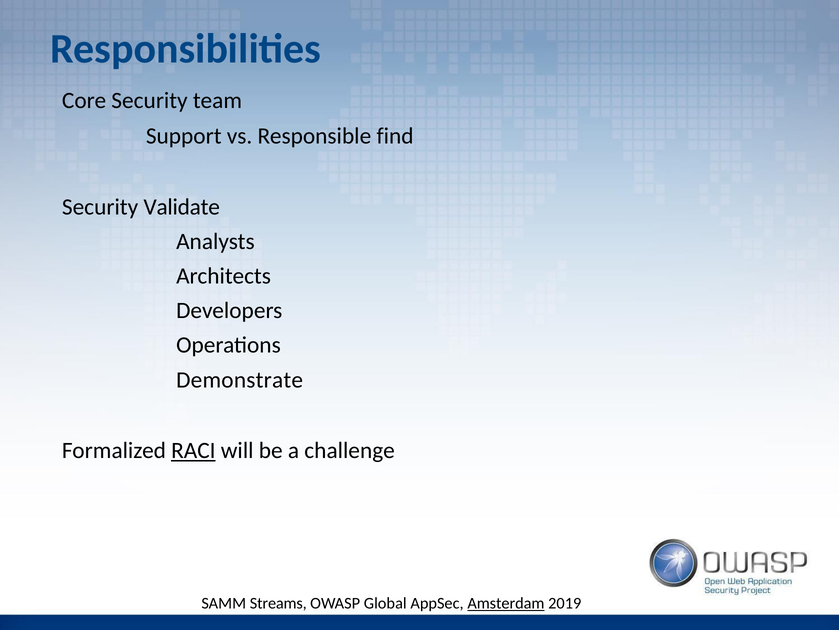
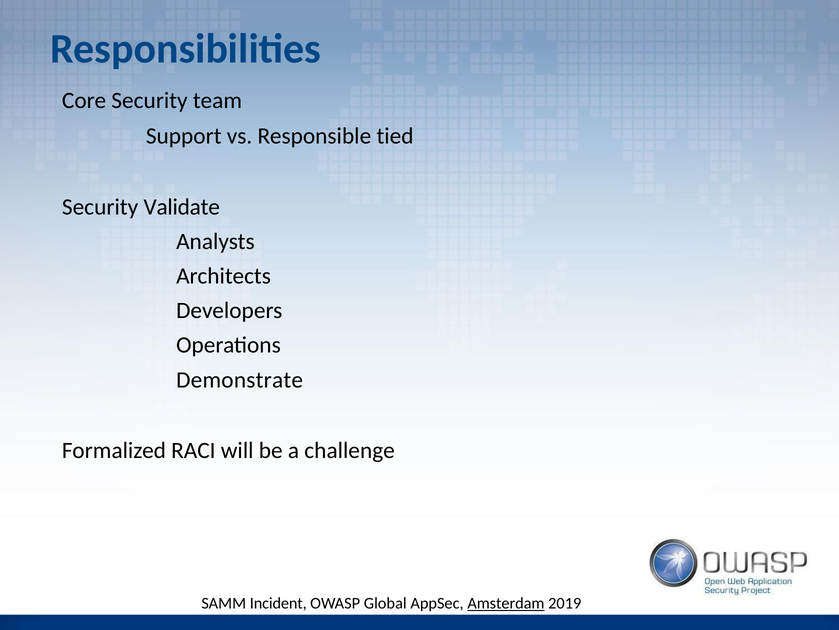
find: find -> tied
RACI underline: present -> none
Streams: Streams -> Incident
